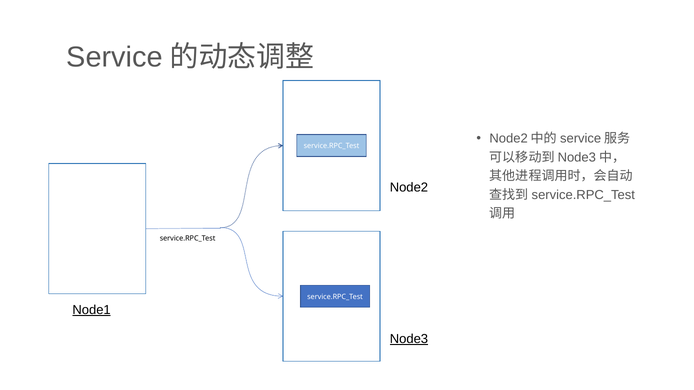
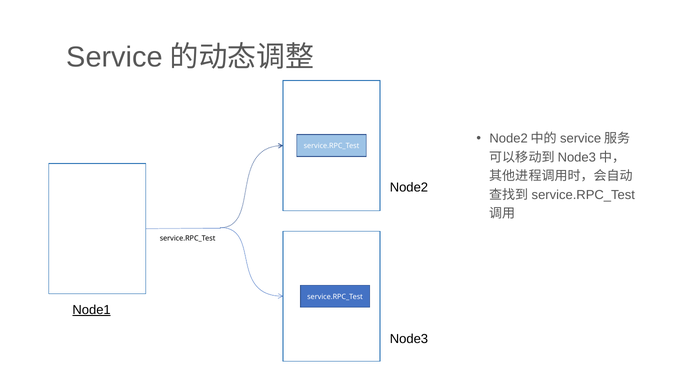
Node3 underline: present -> none
